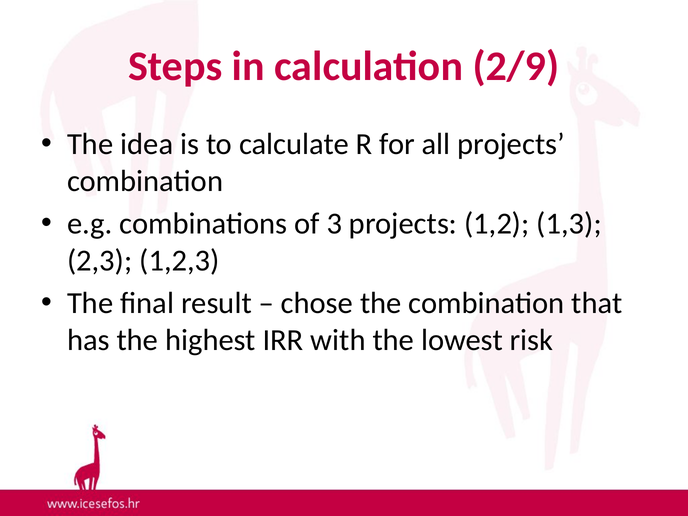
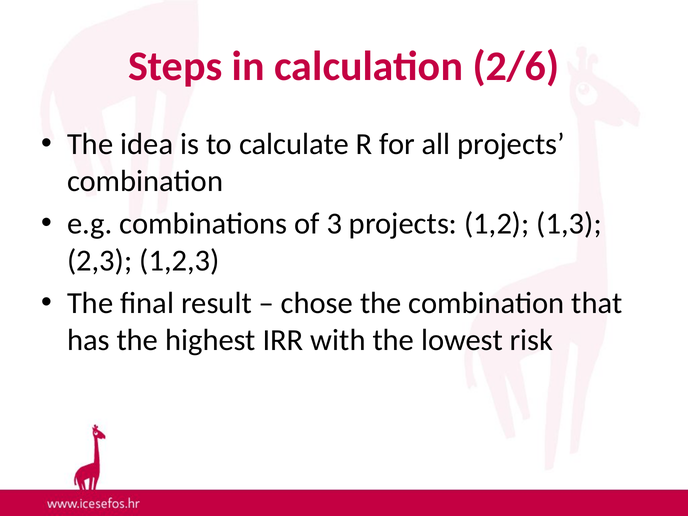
2/9: 2/9 -> 2/6
